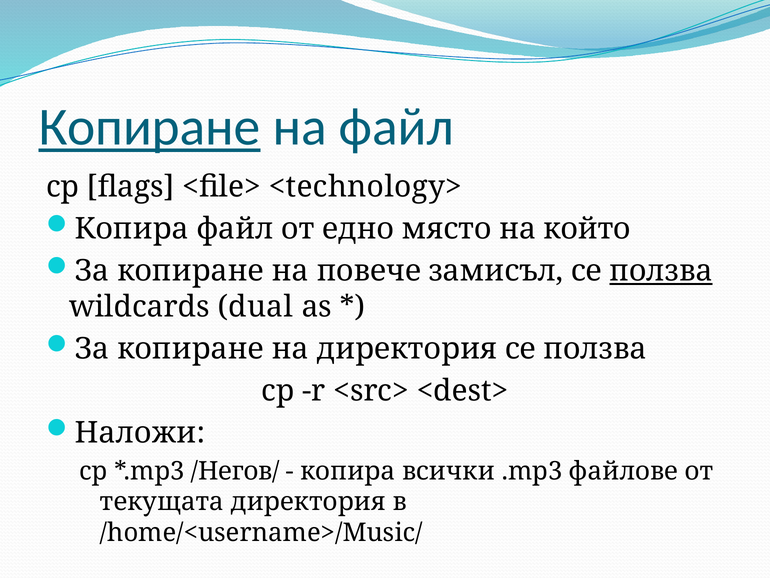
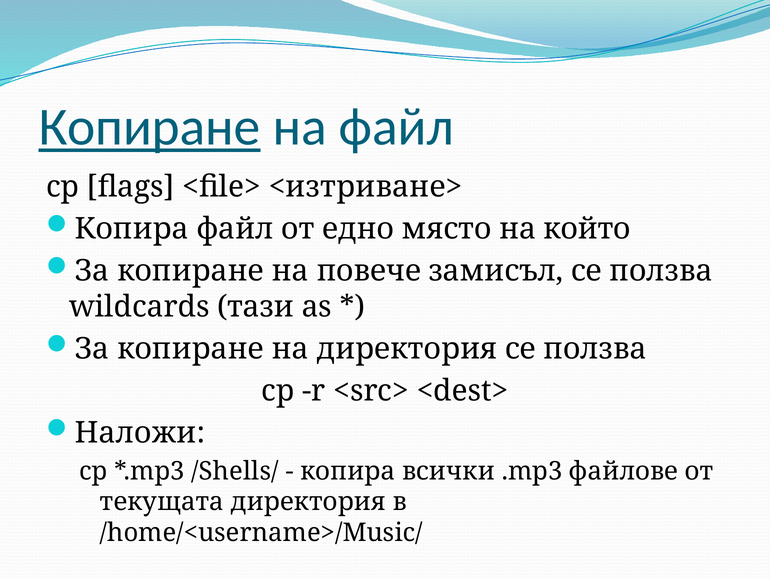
<technology>: <technology> -> <изтриване>
ползва at (661, 271) underline: present -> none
dual: dual -> тази
/Негов/: /Негов/ -> /Shells/
